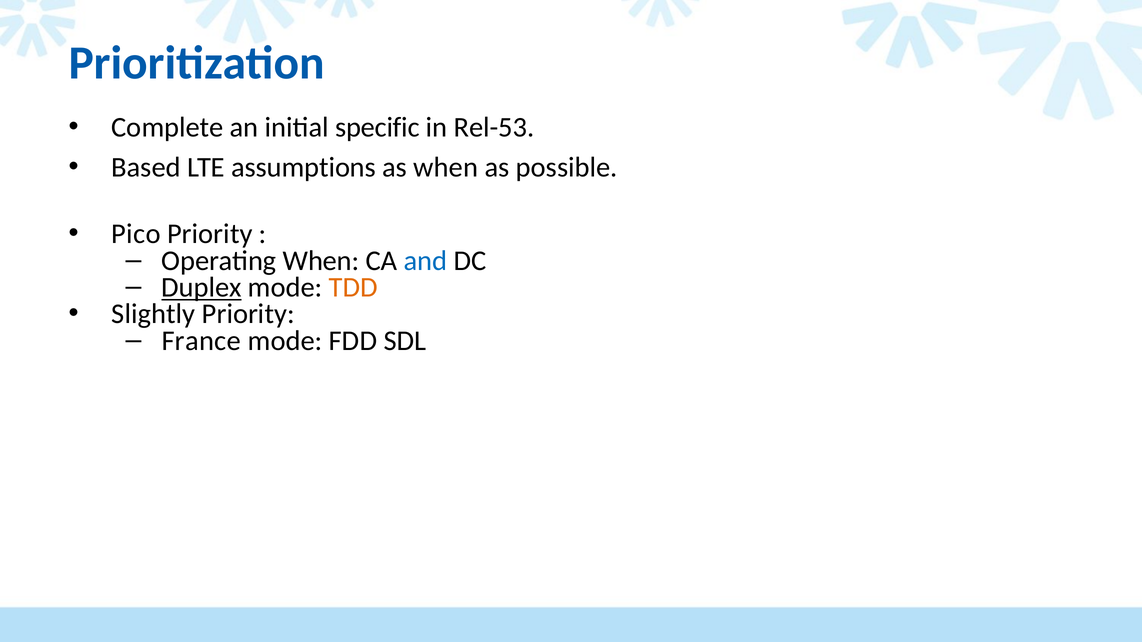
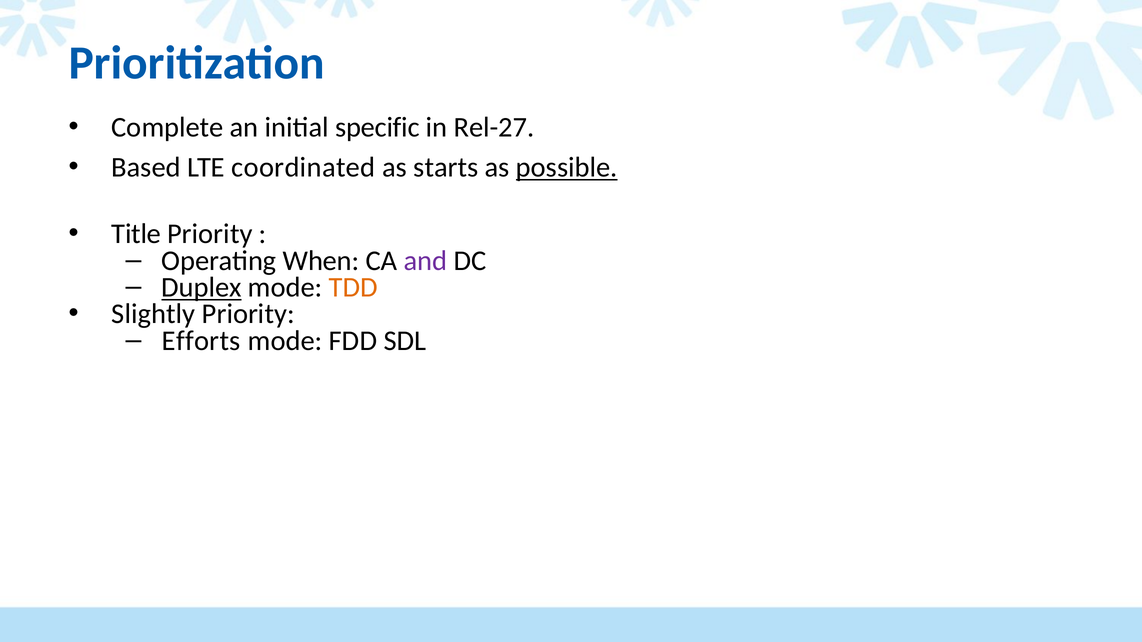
Rel-53: Rel-53 -> Rel-27
assumptions: assumptions -> coordinated
as when: when -> starts
possible underline: none -> present
Pico: Pico -> Title
and colour: blue -> purple
France: France -> Efforts
